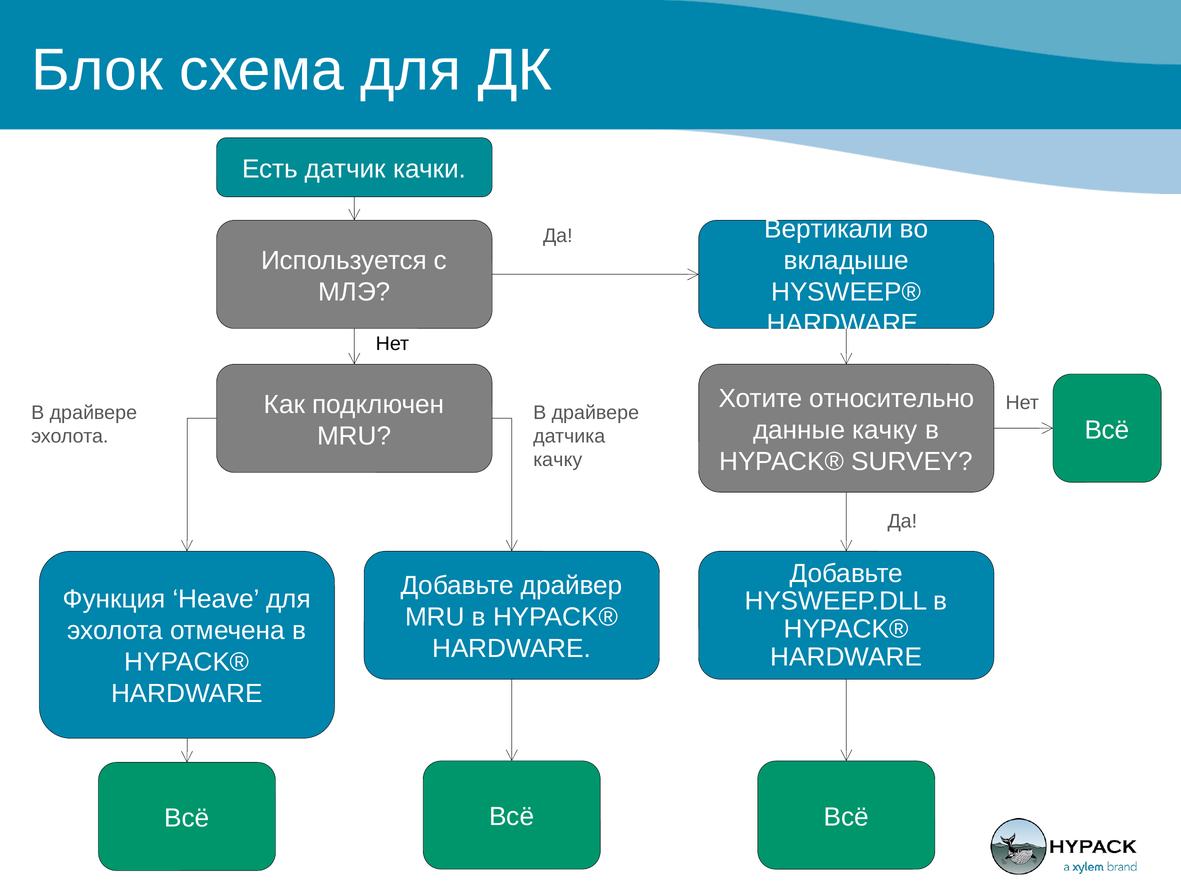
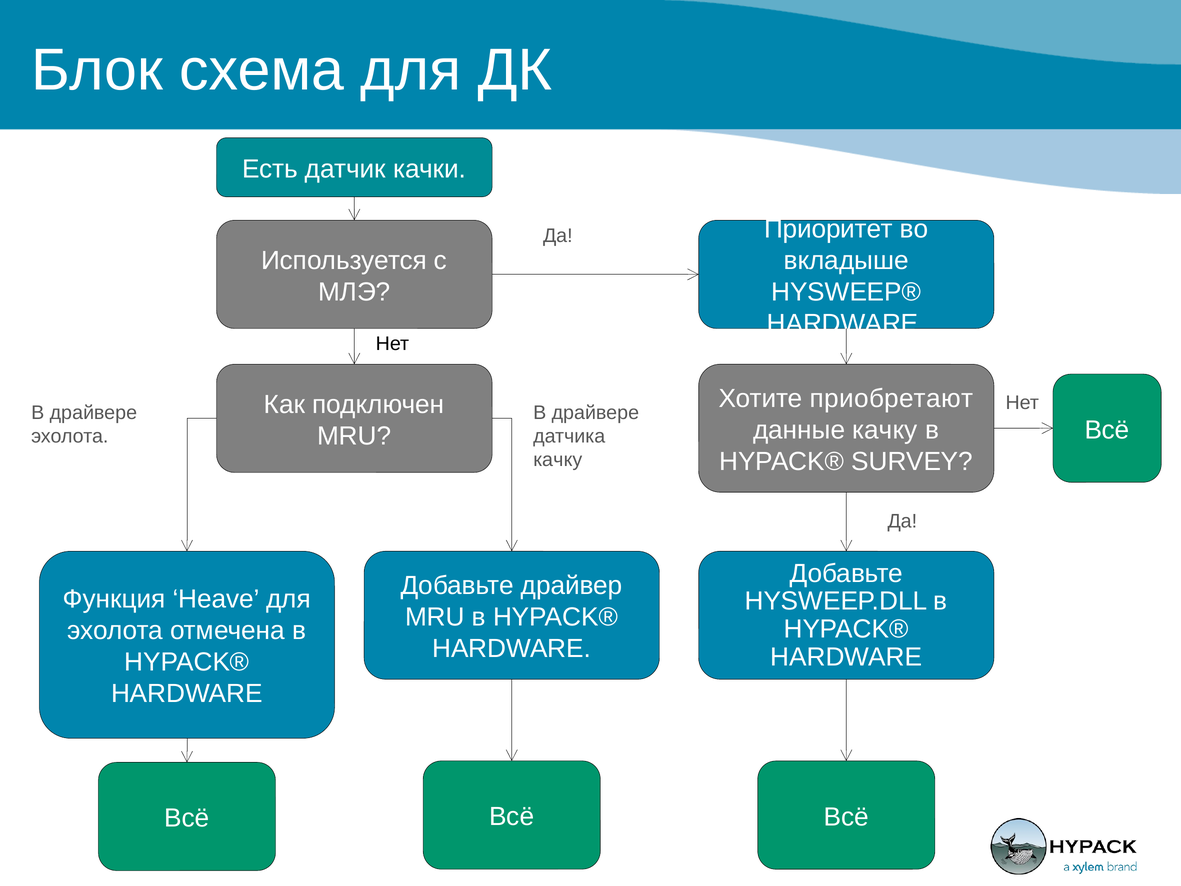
Вертикали: Вертикали -> Приоритет
относительно: относительно -> приобретают
